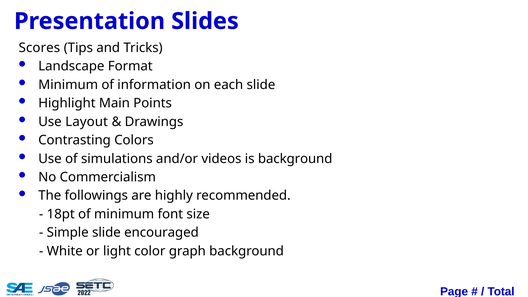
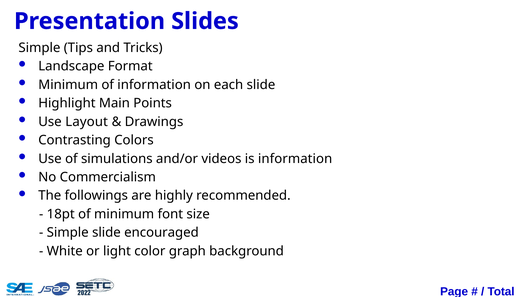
Scores at (39, 48): Scores -> Simple
is background: background -> information
